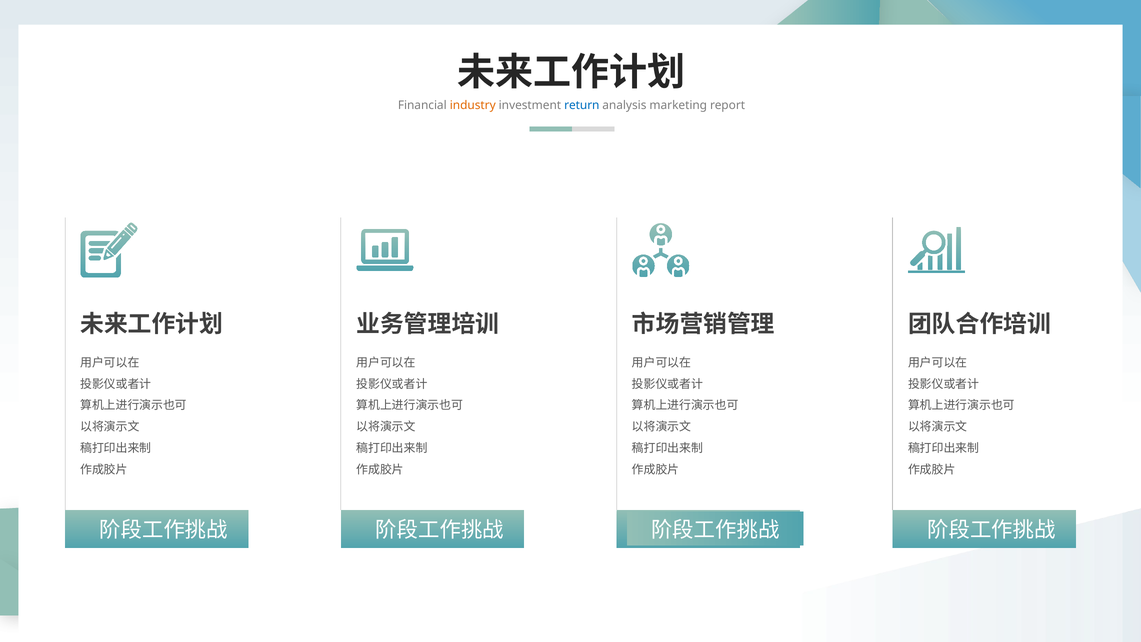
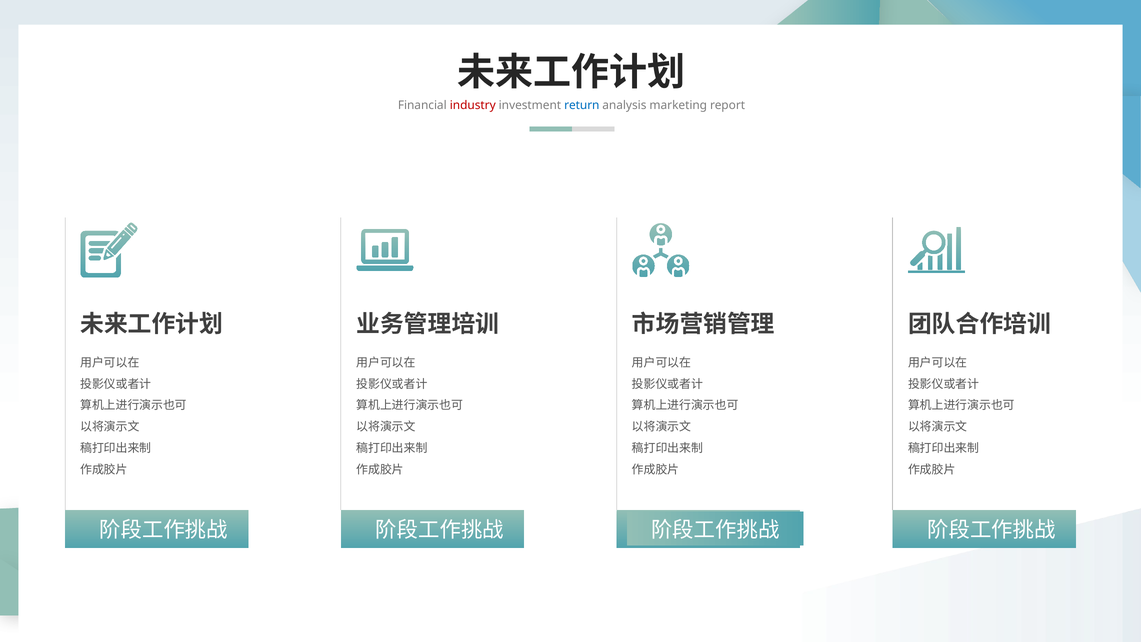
industry colour: orange -> red
